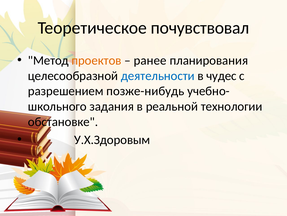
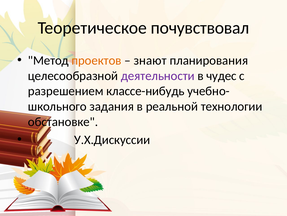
ранее: ранее -> знают
деятельности colour: blue -> purple
позже-нибудь: позже-нибудь -> классе-нибудь
У.Х.Здоровым: У.Х.Здоровым -> У.Х.Дискуссии
